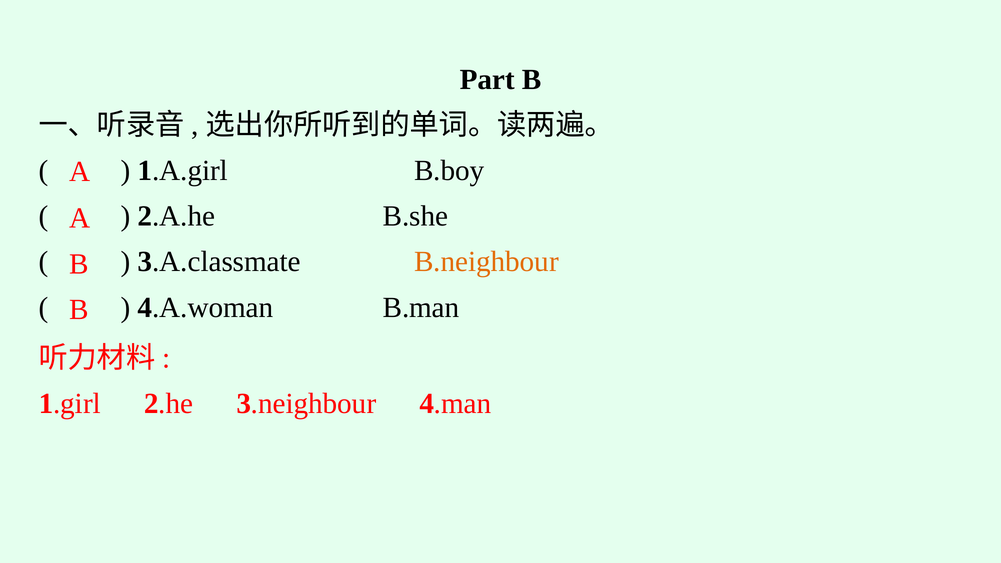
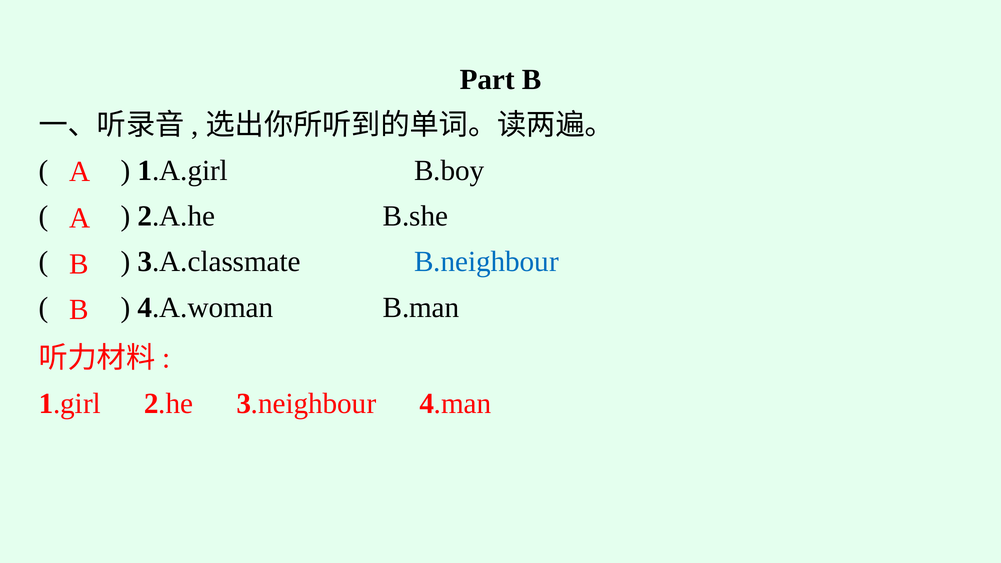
B.neighbour colour: orange -> blue
